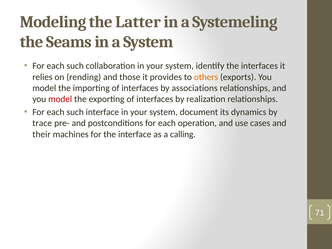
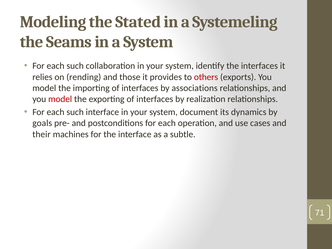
Latter: Latter -> Stated
others colour: orange -> red
trace: trace -> goals
calling: calling -> subtle
